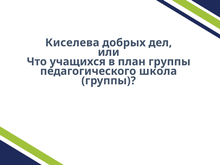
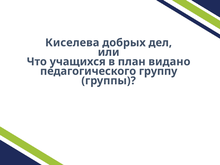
план группы: группы -> видано
школа: школа -> группу
